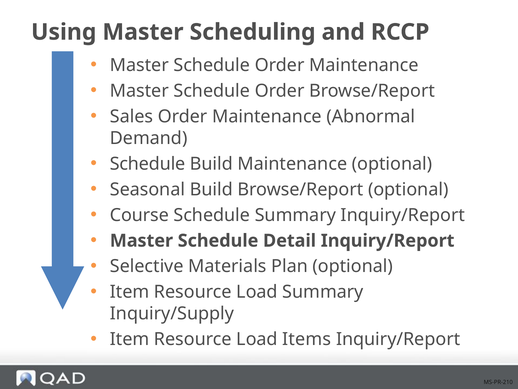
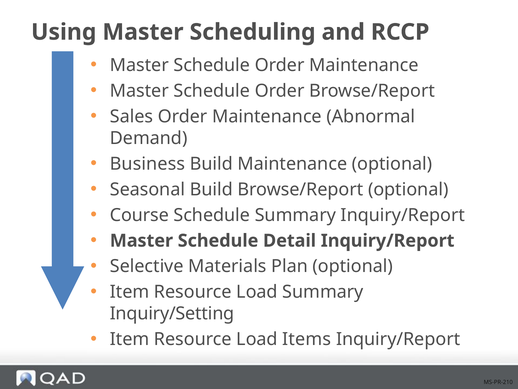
Schedule at (148, 164): Schedule -> Business
Inquiry/Supply: Inquiry/Supply -> Inquiry/Setting
